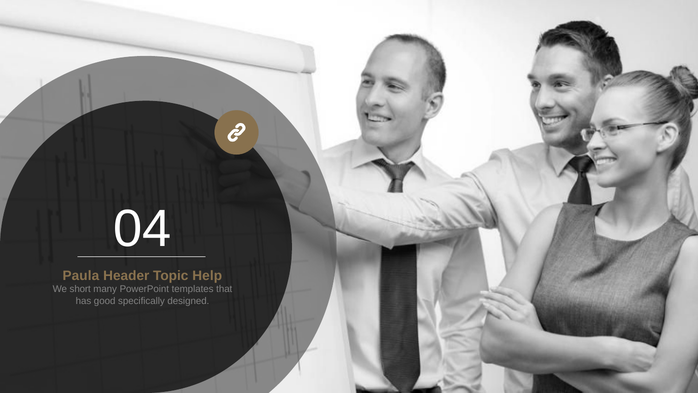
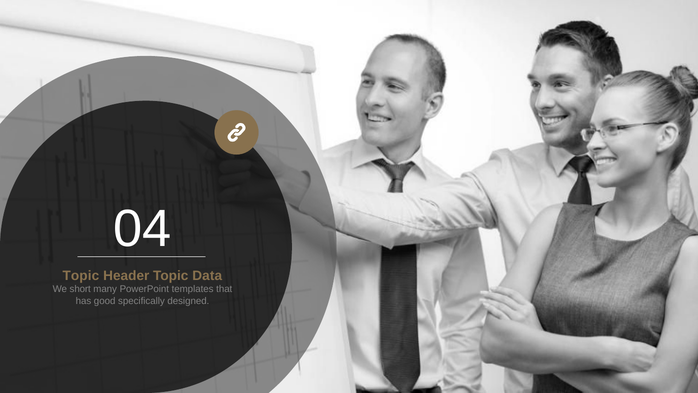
Paula at (81, 275): Paula -> Topic
Help: Help -> Data
